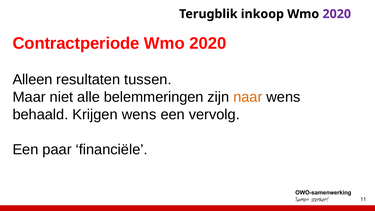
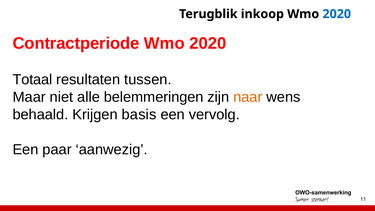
2020 at (337, 14) colour: purple -> blue
Alleen: Alleen -> Totaal
Krijgen wens: wens -> basis
financiële: financiële -> aanwezig
